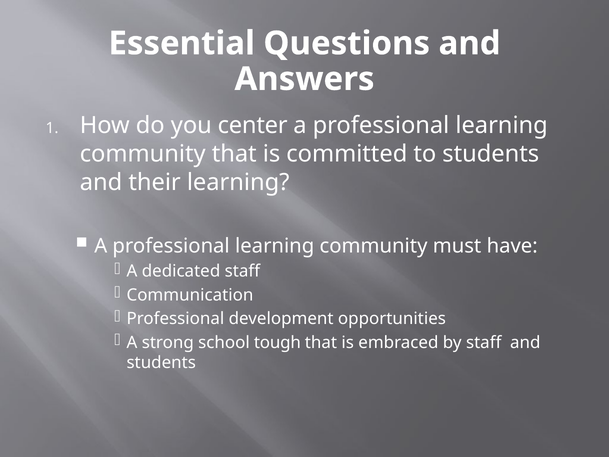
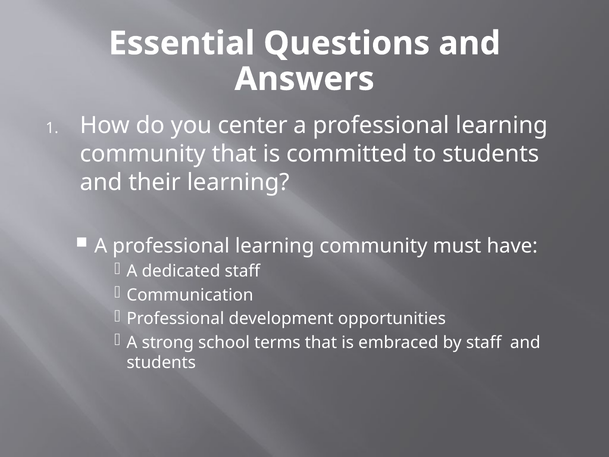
tough: tough -> terms
